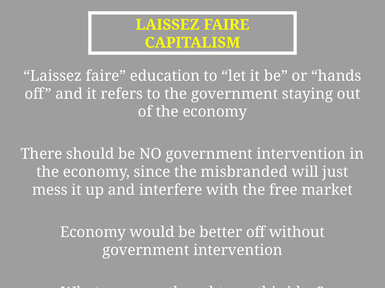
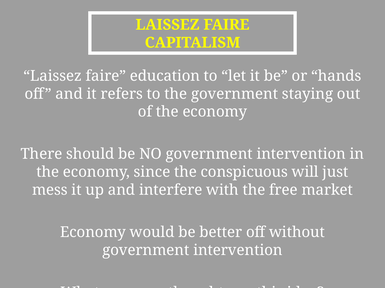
misbranded: misbranded -> conspicuous
